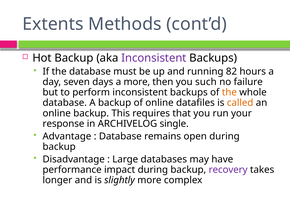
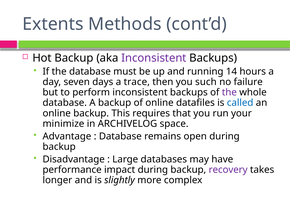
82: 82 -> 14
a more: more -> trace
the at (229, 93) colour: orange -> purple
called colour: orange -> blue
response: response -> minimize
single: single -> space
